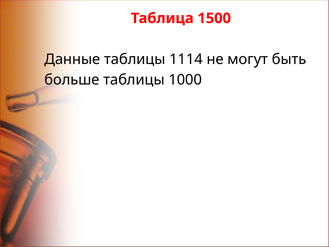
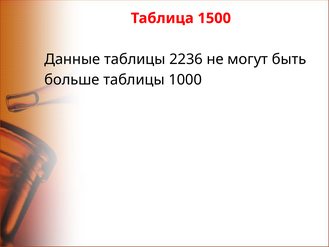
1114: 1114 -> 2236
